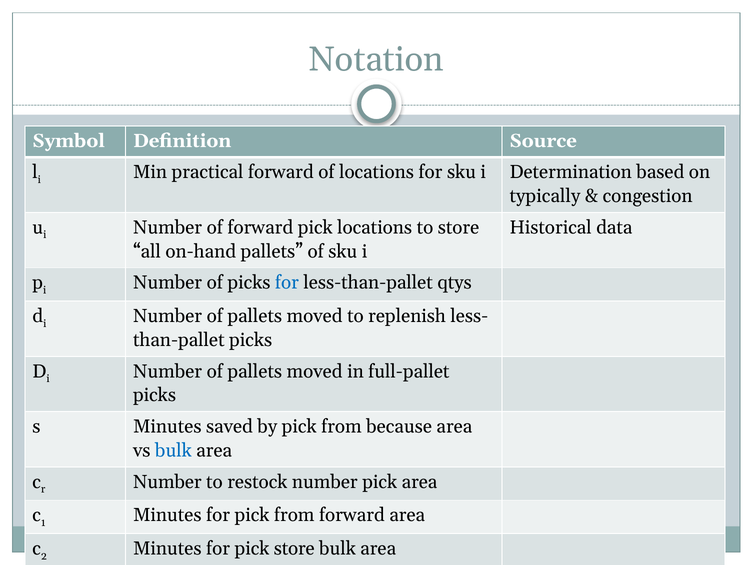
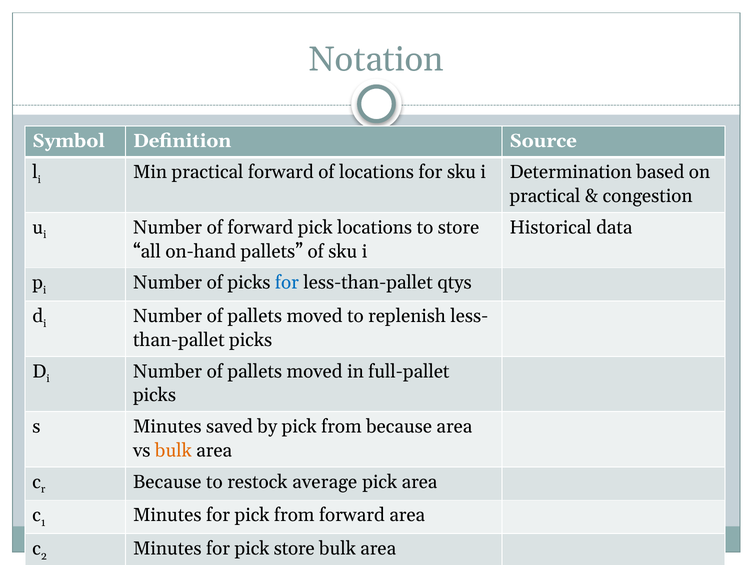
typically at (545, 196): typically -> practical
bulk at (173, 450) colour: blue -> orange
Number at (167, 482): Number -> Because
restock number: number -> average
